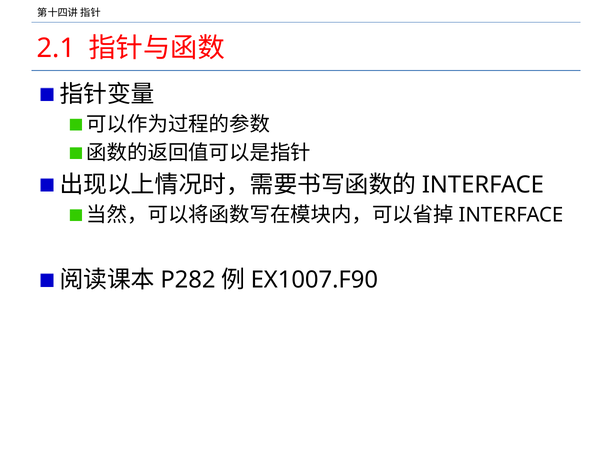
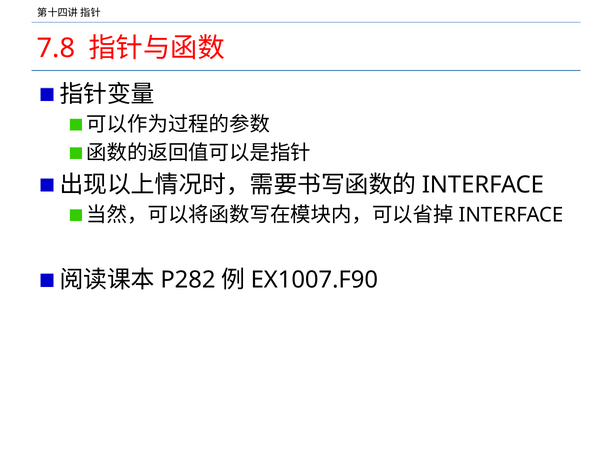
2.1: 2.1 -> 7.8
